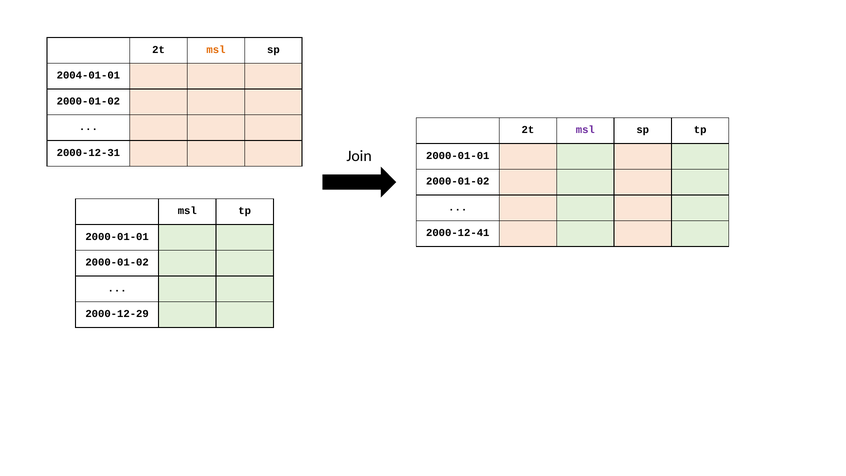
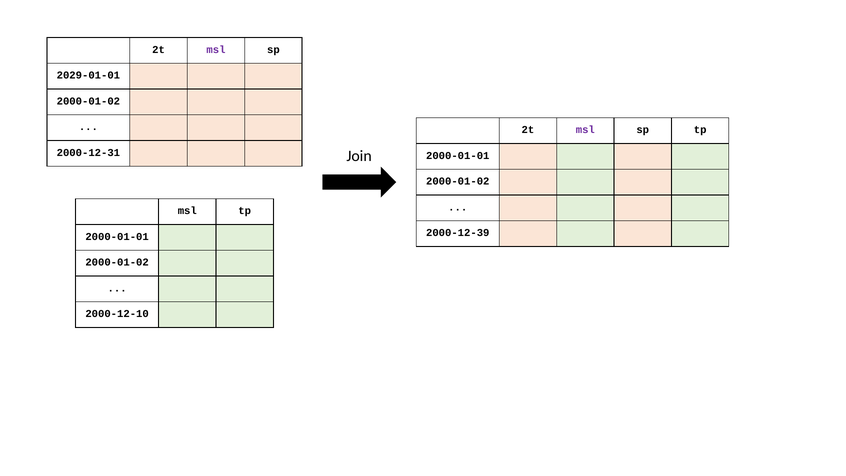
msl at (216, 50) colour: orange -> purple
2004-01-01: 2004-01-01 -> 2029-01-01
2000-12-41: 2000-12-41 -> 2000-12-39
2000-12-29: 2000-12-29 -> 2000-12-10
